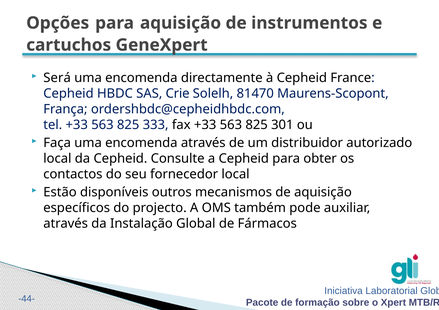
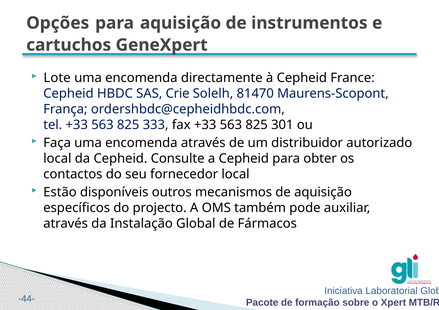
Será: Será -> Lote
